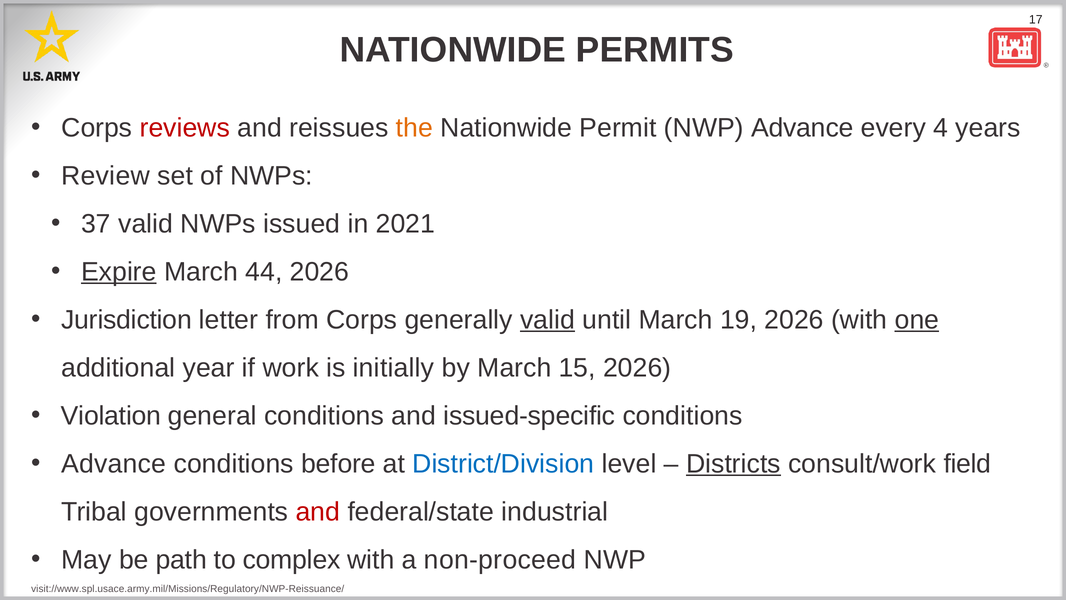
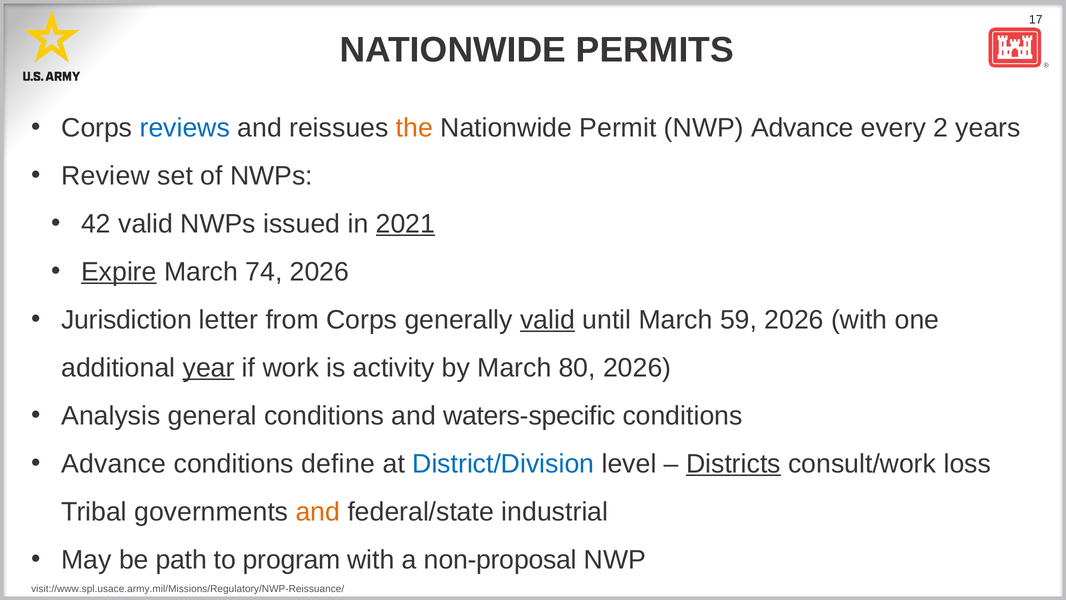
reviews colour: red -> blue
4: 4 -> 2
37: 37 -> 42
2021 underline: none -> present
44: 44 -> 74
19: 19 -> 59
one underline: present -> none
year underline: none -> present
initially: initially -> activity
15: 15 -> 80
Violation: Violation -> Analysis
issued-specific: issued-specific -> waters-specific
before: before -> define
field: field -> loss
and at (318, 512) colour: red -> orange
complex: complex -> program
non-proceed: non-proceed -> non-proposal
